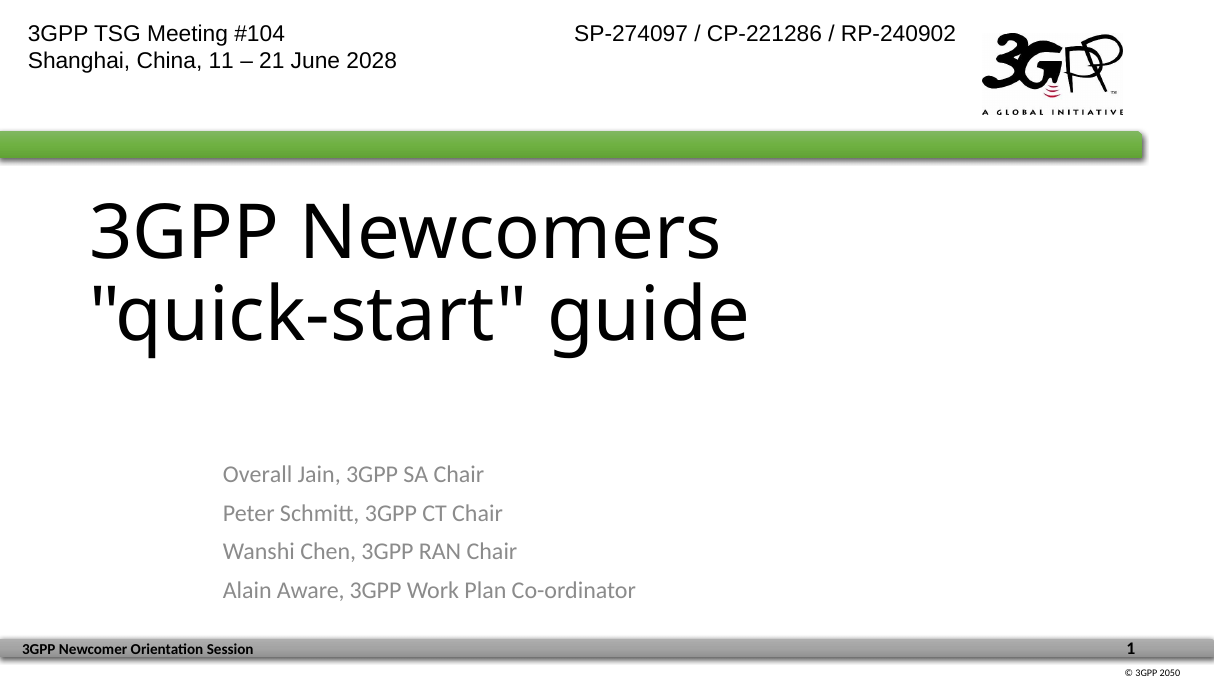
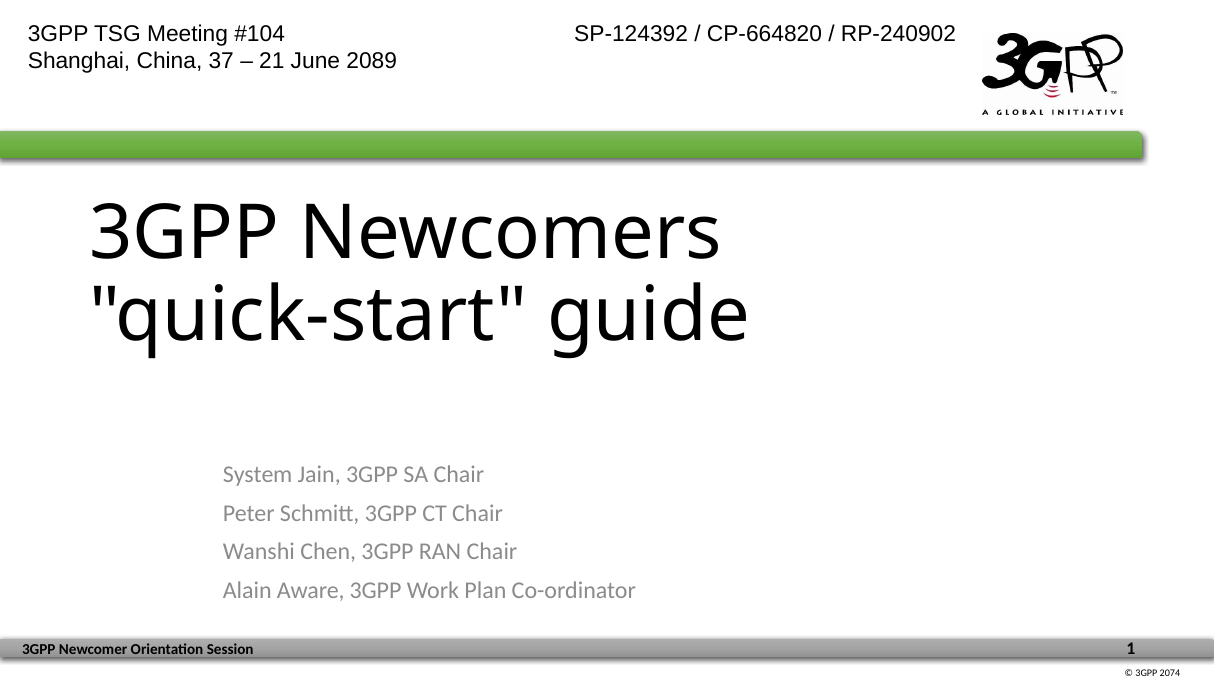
SP-274097: SP-274097 -> SP-124392
CP-221286: CP-221286 -> CP-664820
11: 11 -> 37
2028: 2028 -> 2089
Overall: Overall -> System
2050: 2050 -> 2074
